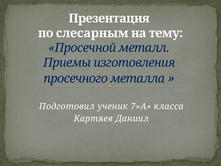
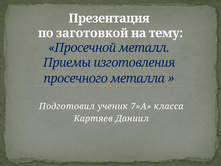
слесарным: слесарным -> заготовкой
